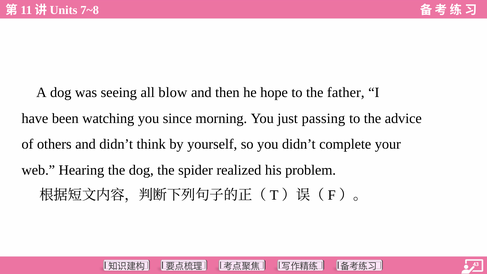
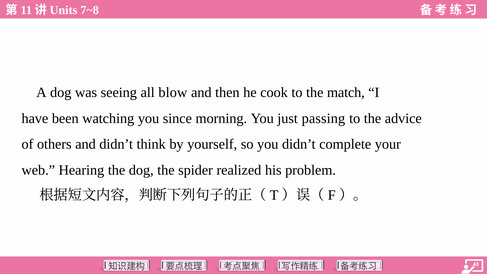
hope: hope -> cook
father: father -> match
